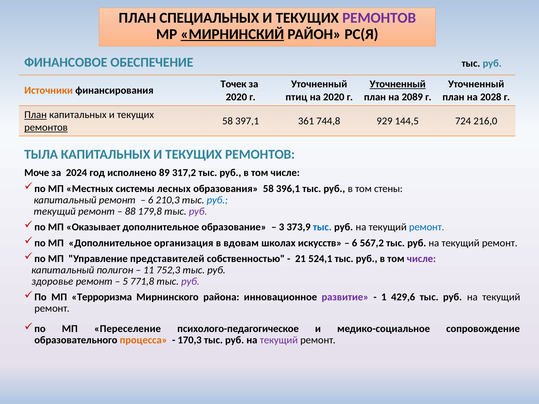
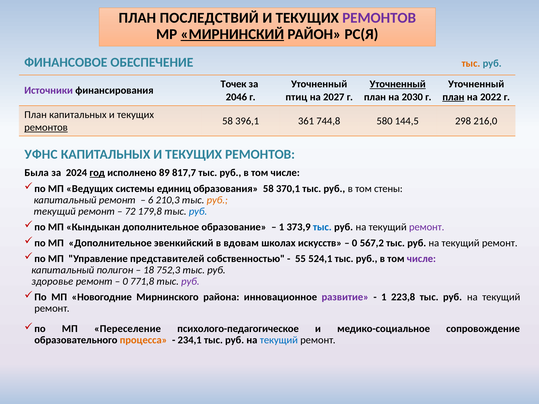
СПЕЦИАЛЬНЫХ: СПЕЦИАЛЬНЫХ -> ПОСЛЕДСТВИЙ
тыс at (471, 63) colour: black -> orange
Источники colour: orange -> purple
2020 at (236, 97): 2020 -> 2046
на 2020: 2020 -> 2027
2089: 2089 -> 2030
план at (453, 97) underline: none -> present
2028: 2028 -> 2022
План at (36, 115) underline: present -> none
397,1: 397,1 -> 396,1
929: 929 -> 580
724: 724 -> 298
ТЫЛА: ТЫЛА -> УФНС
Моче: Моче -> Была
год underline: none -> present
317,2: 317,2 -> 817,7
Местных: Местных -> Ведущих
лесных: лесных -> единиц
396,1: 396,1 -> 370,1
руб at (217, 200) colour: blue -> orange
88: 88 -> 72
руб at (198, 211) colour: purple -> blue
Оказывает: Оказывает -> Кындыкан
3 at (282, 227): 3 -> 1
ремонт at (427, 227) colour: blue -> purple
организация: организация -> эвенкийский
6 at (355, 243): 6 -> 0
21: 21 -> 55
11: 11 -> 18
5 at (125, 282): 5 -> 0
Терроризма: Терроризма -> Новогодние
429,6: 429,6 -> 223,8
170,3: 170,3 -> 234,1
текущий at (279, 340) colour: purple -> blue
